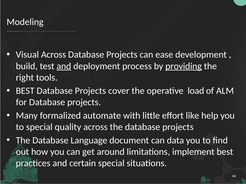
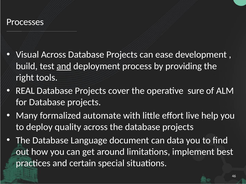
Modeling: Modeling -> Processes
providing underline: present -> none
BEST at (25, 91): BEST -> REAL
load: load -> sure
like: like -> live
to special: special -> deploy
